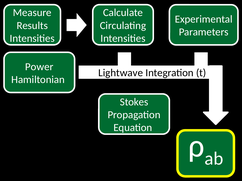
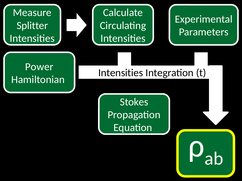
Results: Results -> Splitter
Lightwave at (121, 73): Lightwave -> Intensities
